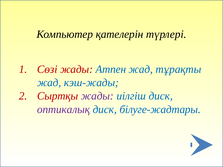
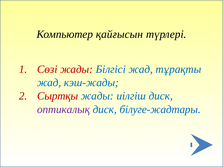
қателерін: қателерін -> қайғысын
Атпен: Атпен -> Білгісі
жады at (97, 96) colour: purple -> blue
